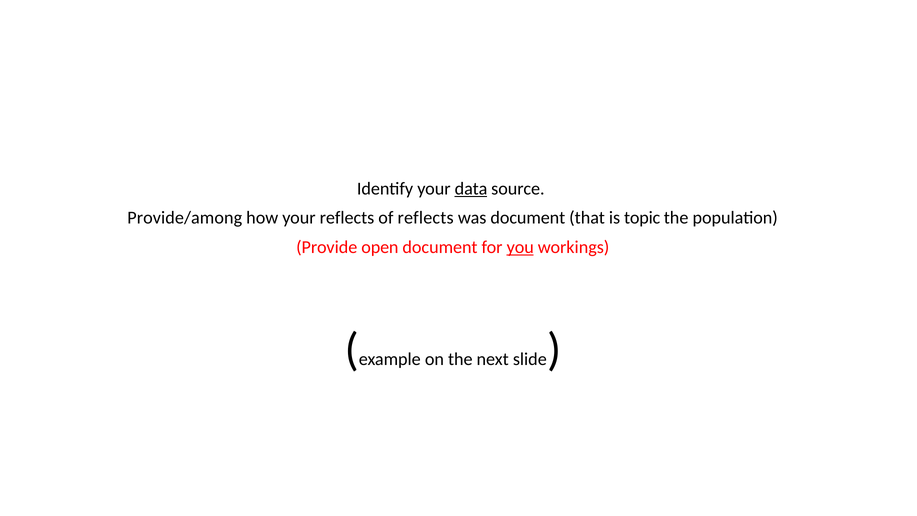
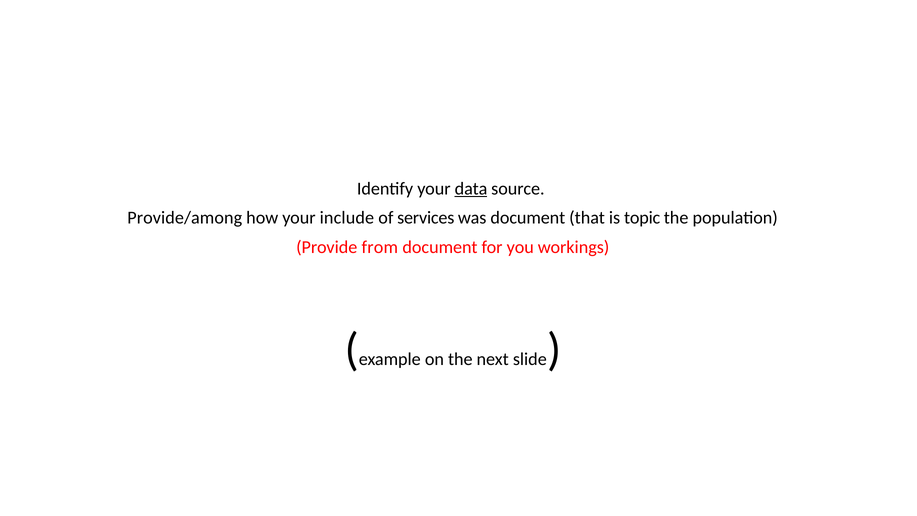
your reflects: reflects -> include
of reflects: reflects -> services
open: open -> from
you underline: present -> none
